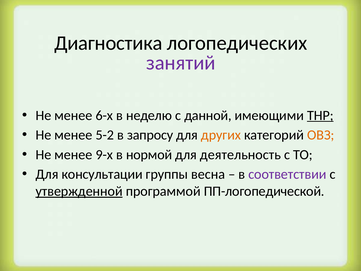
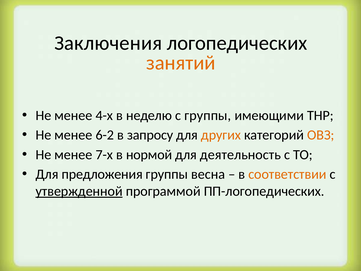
Диагностика: Диагностика -> Заключения
занятий colour: purple -> orange
6-х: 6-х -> 4-х
с данной: данной -> группы
ТНР underline: present -> none
5-2: 5-2 -> 6-2
9-х: 9-х -> 7-х
консультации: консультации -> предложения
соответствии colour: purple -> orange
ПП-логопедической: ПП-логопедической -> ПП-логопедических
